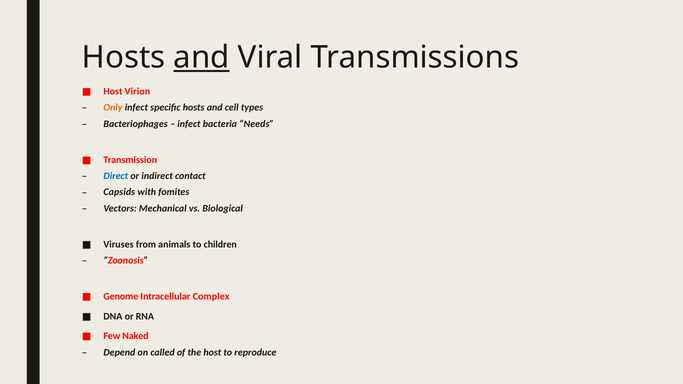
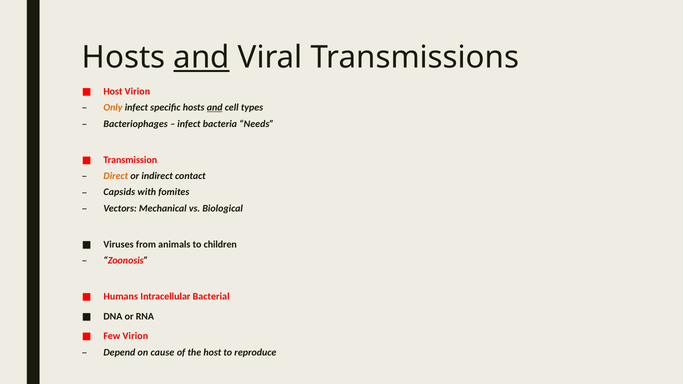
and at (215, 108) underline: none -> present
Direct colour: blue -> orange
Genome: Genome -> Humans
Complex: Complex -> Bacterial
Few Naked: Naked -> Virion
called: called -> cause
